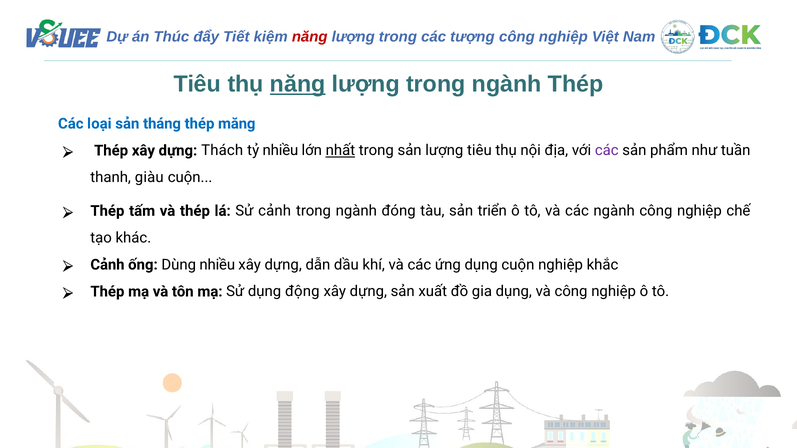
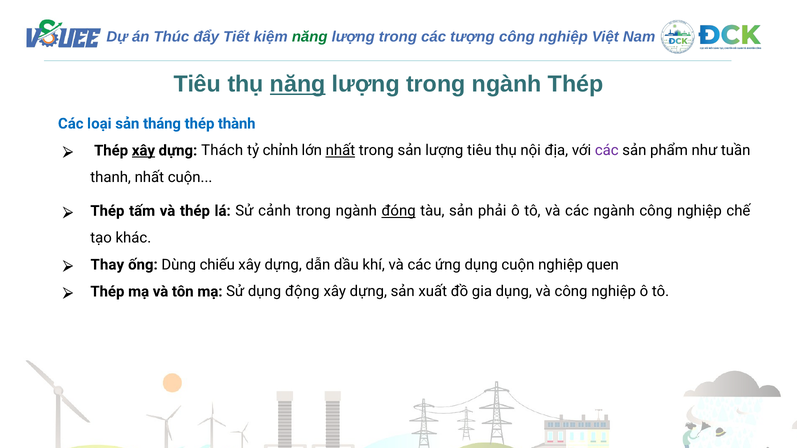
năng at (310, 37) colour: red -> green
măng: măng -> thành
xây at (143, 151) underline: none -> present
tỷ nhiều: nhiều -> chỉnh
thanh giàu: giàu -> nhất
đóng underline: none -> present
triển: triển -> phải
Cảnh at (107, 265): Cảnh -> Thay
Dùng nhiều: nhiều -> chiếu
khắc: khắc -> quen
